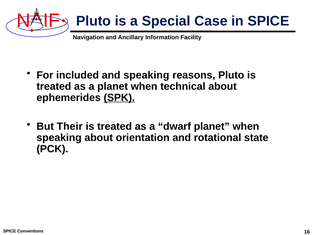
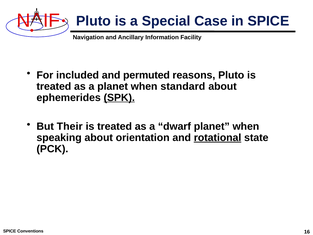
and speaking: speaking -> permuted
technical: technical -> standard
rotational underline: none -> present
